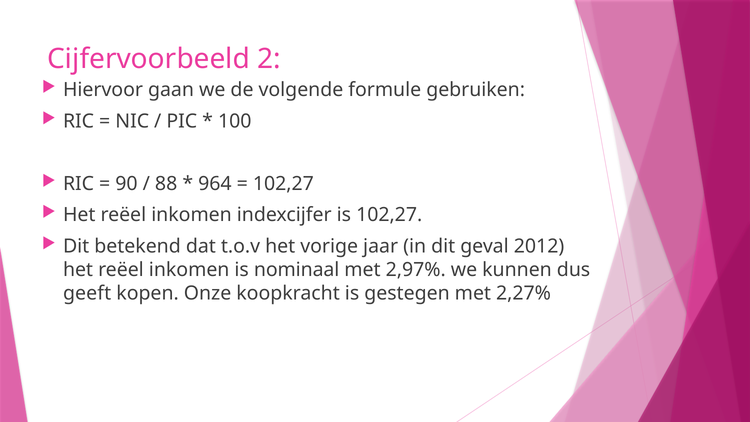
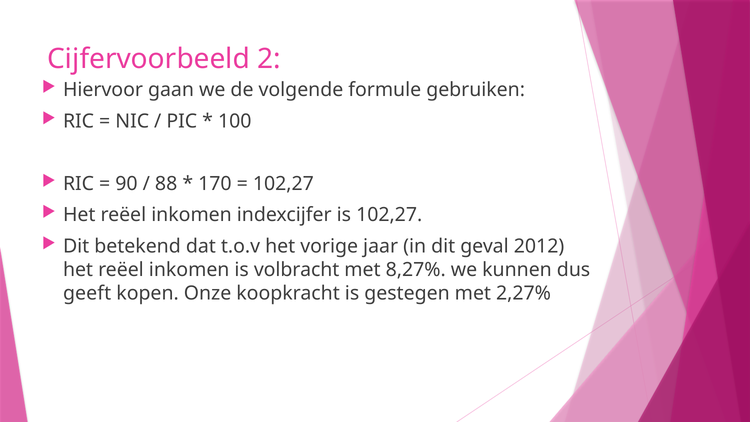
964: 964 -> 170
nominaal: nominaal -> volbracht
2,97%: 2,97% -> 8,27%
